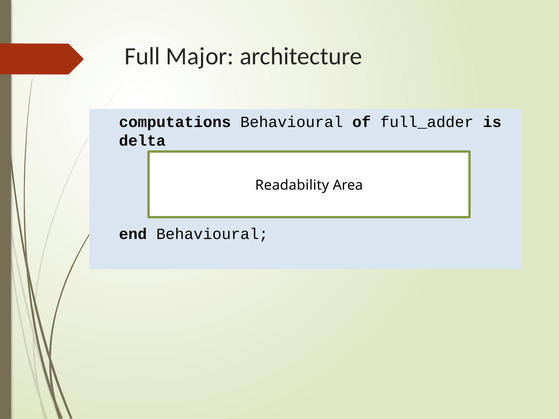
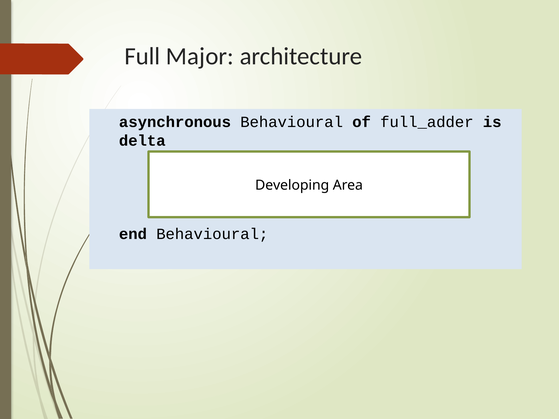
computations: computations -> asynchronous
Readability: Readability -> Developing
